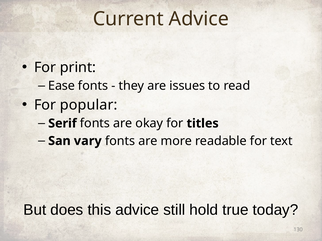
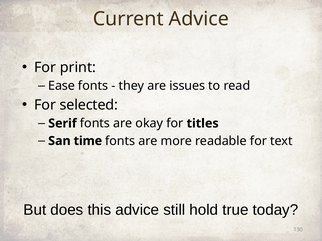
popular: popular -> selected
vary: vary -> time
